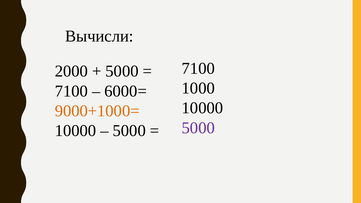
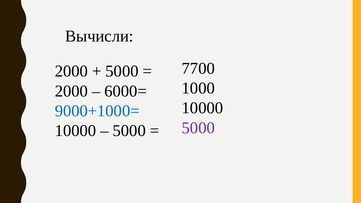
7100 at (198, 68): 7100 -> 7700
7100 at (71, 91): 7100 -> 2000
9000+1000= colour: orange -> blue
